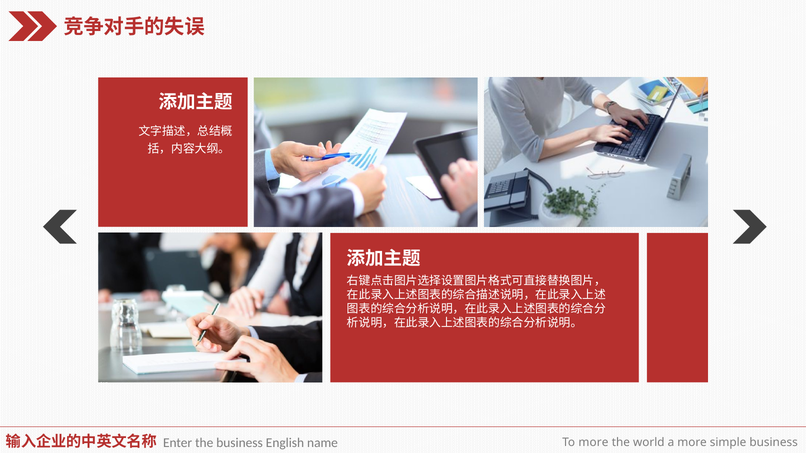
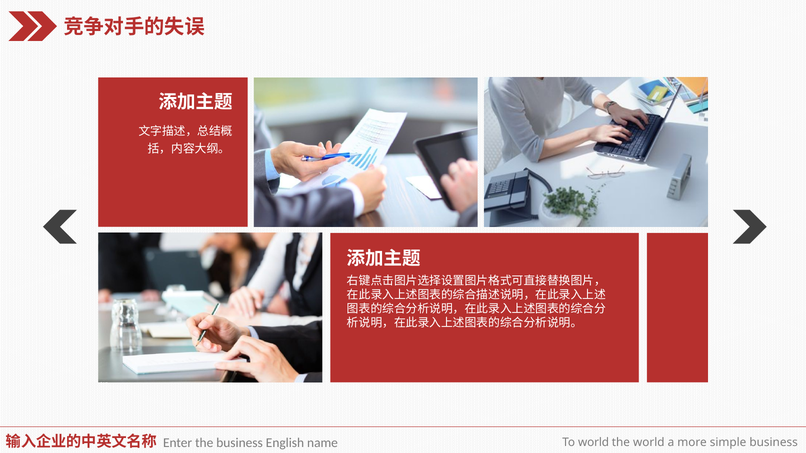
To more: more -> world
